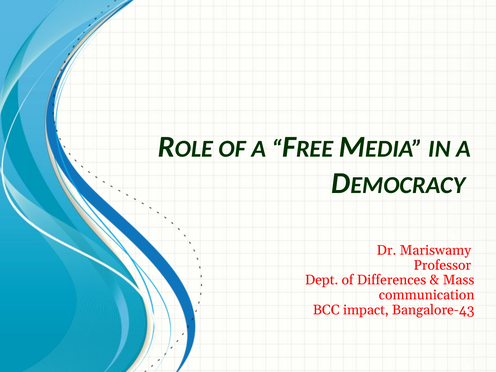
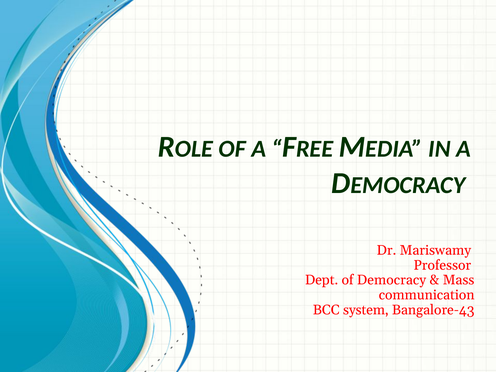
Differences: Differences -> Democracy
impact: impact -> system
